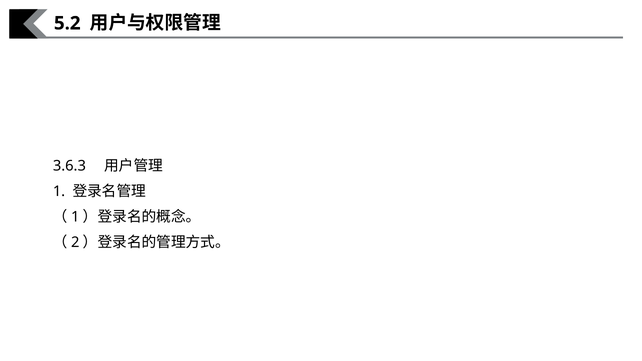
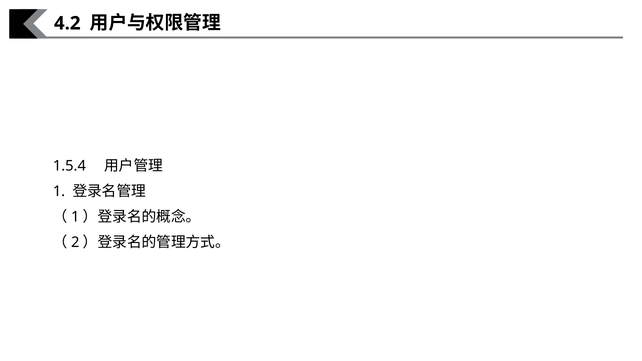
5.2: 5.2 -> 4.2
3.6.3: 3.6.3 -> 1.5.4
